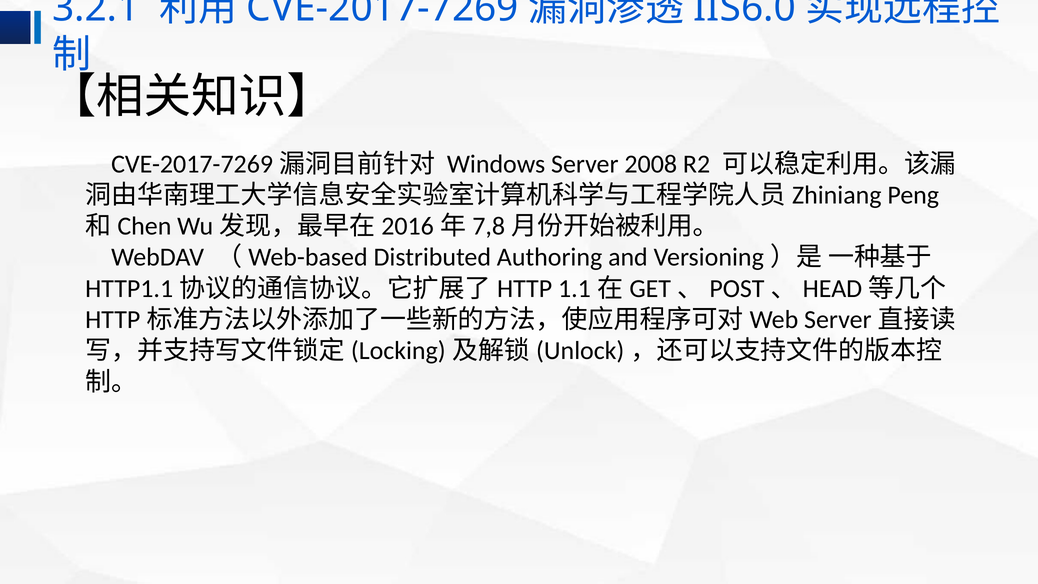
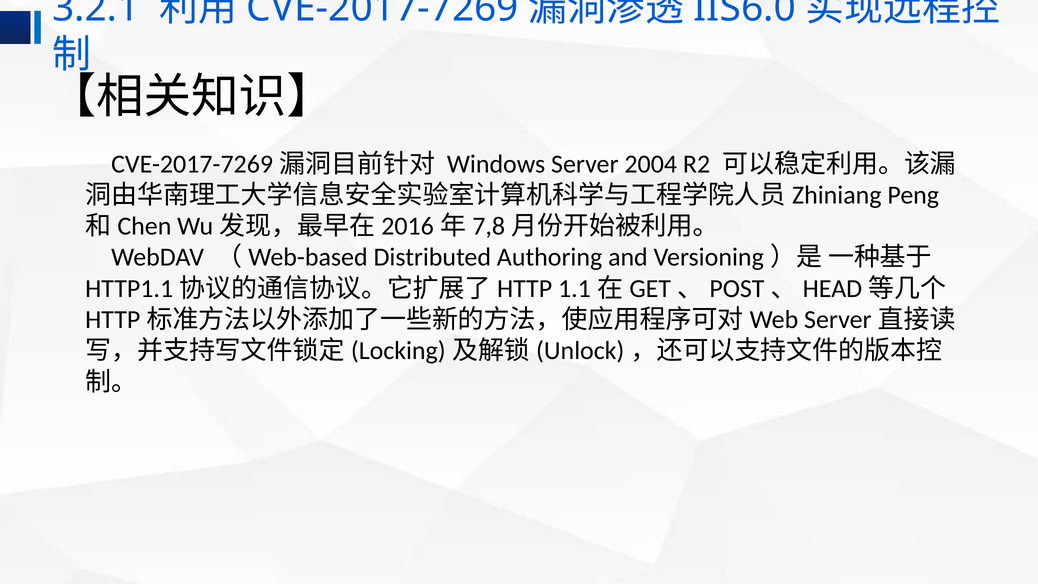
2008: 2008 -> 2004
